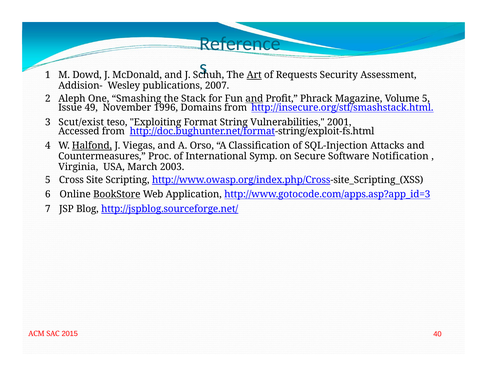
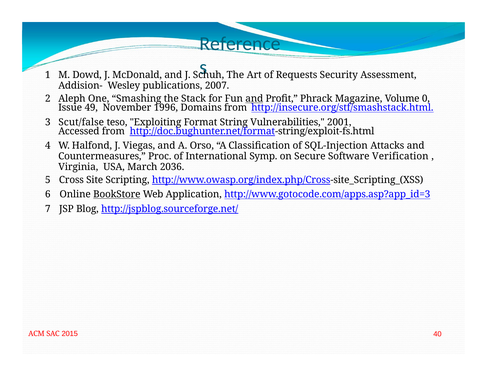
Art underline: present -> none
Volume 5: 5 -> 0
Scut/exist: Scut/exist -> Scut/false
Halfond underline: present -> none
Notification: Notification -> Verification
2003: 2003 -> 2036
